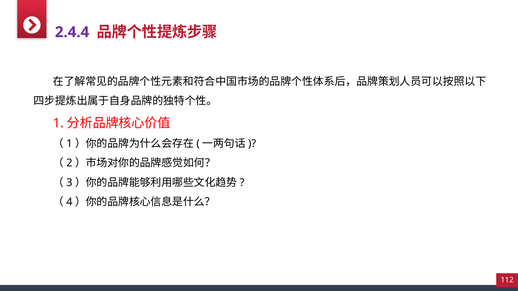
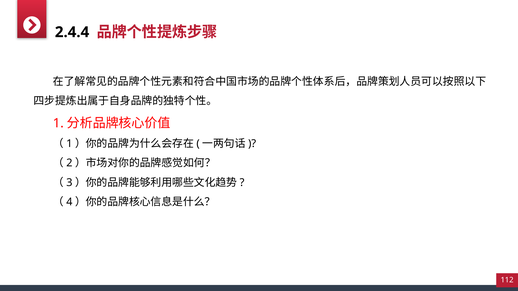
2.4.4 colour: purple -> black
